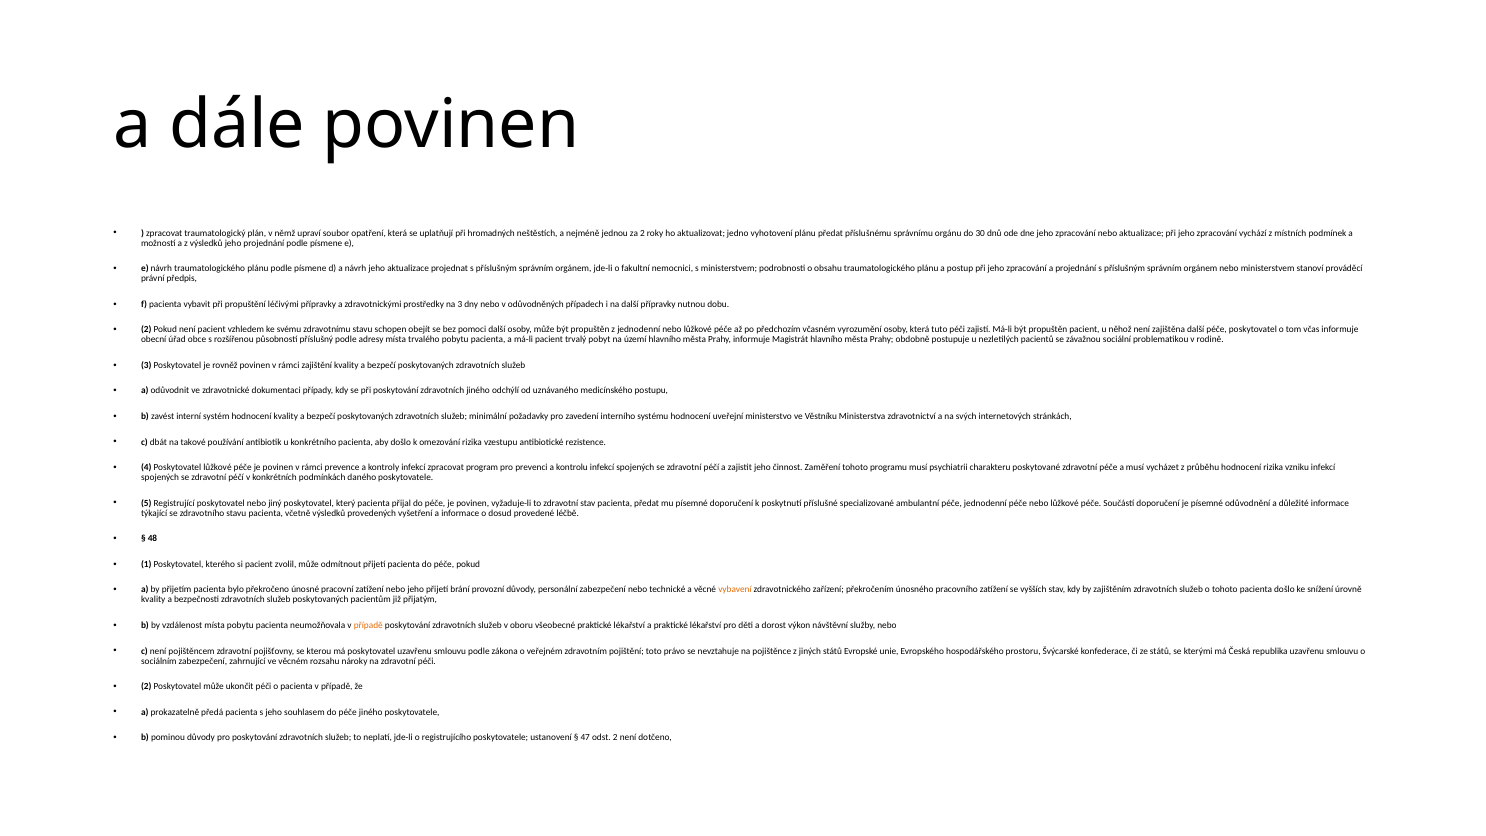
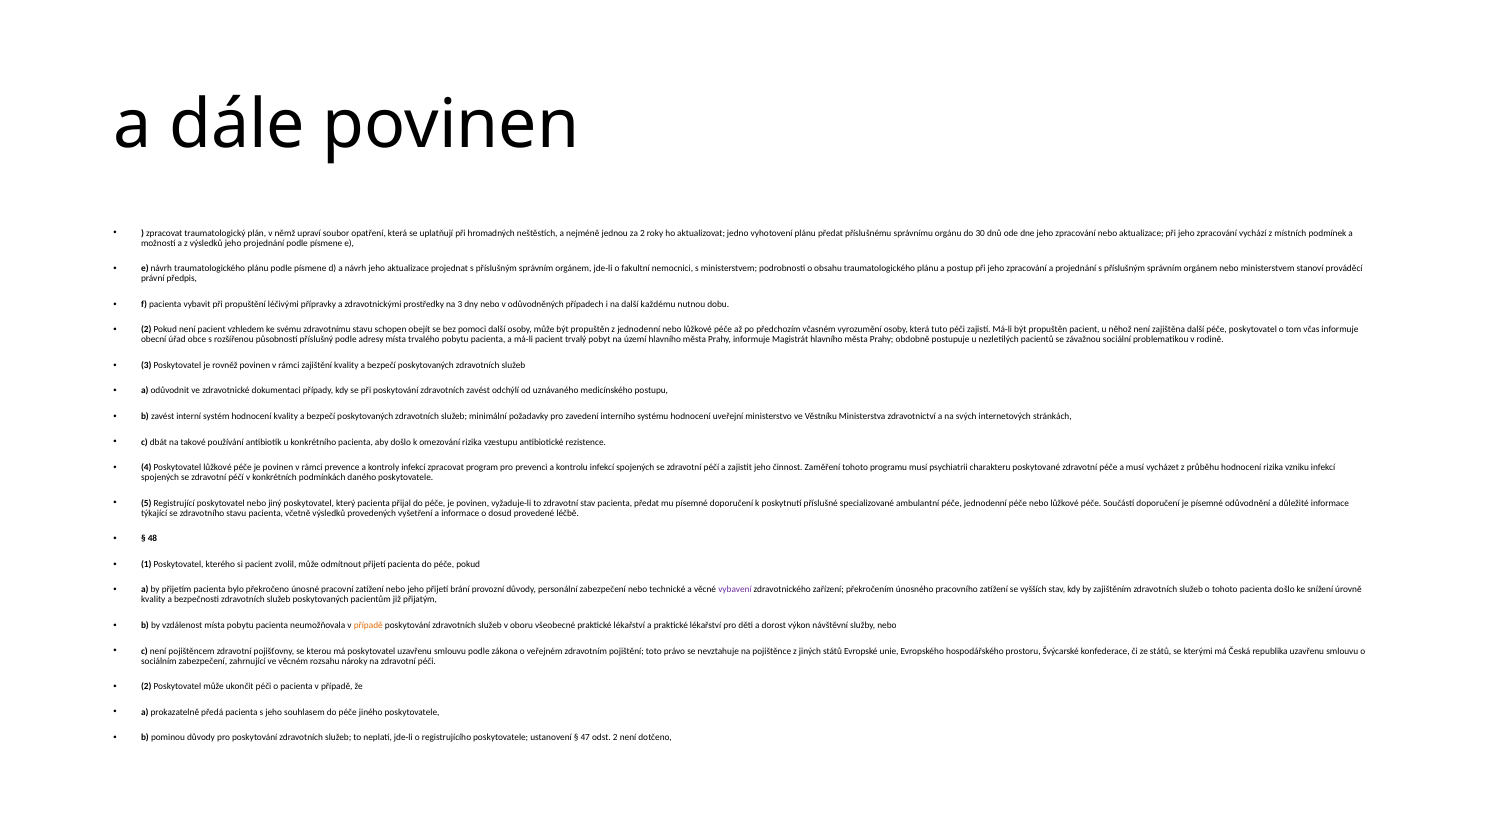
další přípravky: přípravky -> každému
zdravotních jiného: jiného -> zavést
vybavení colour: orange -> purple
